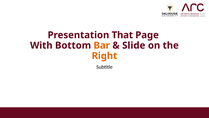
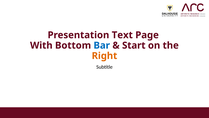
That: That -> Text
Bar colour: orange -> blue
Slide: Slide -> Start
